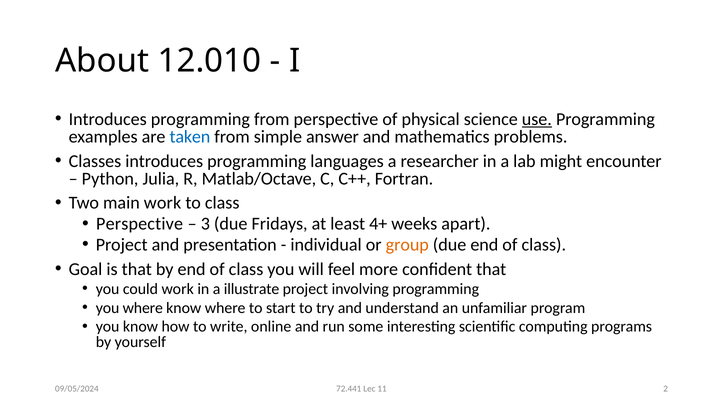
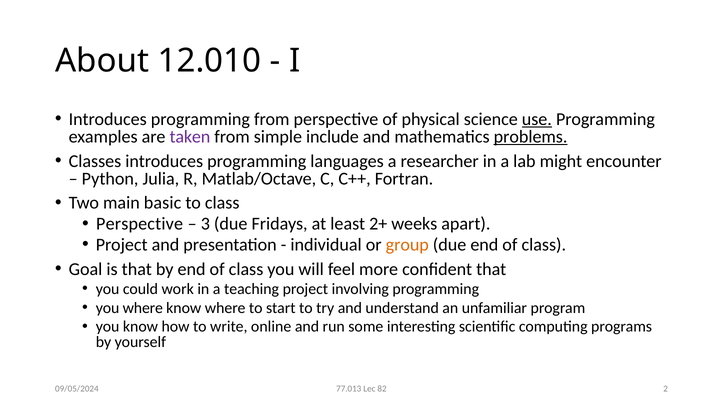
taken colour: blue -> purple
answer: answer -> include
problems underline: none -> present
main work: work -> basic
4+: 4+ -> 2+
illustrate: illustrate -> teaching
72.441: 72.441 -> 77.013
11: 11 -> 82
